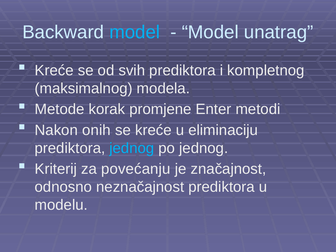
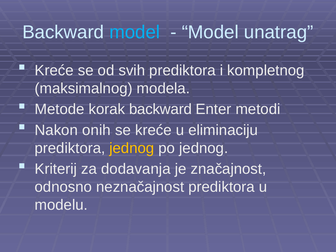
korak promjene: promjene -> backward
jednog at (132, 148) colour: light blue -> yellow
povećanju: povećanju -> dodavanja
